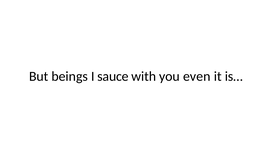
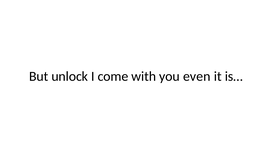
beings: beings -> unlock
sauce: sauce -> come
